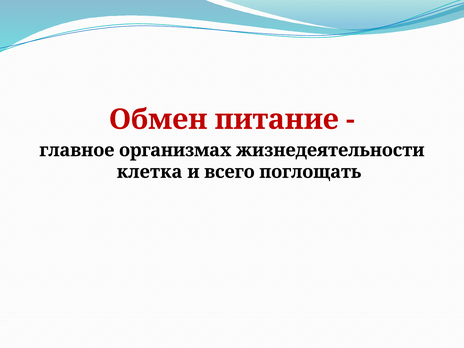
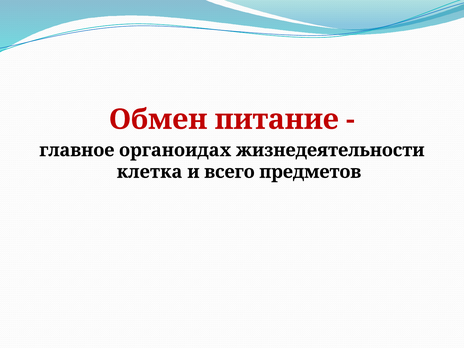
организмах: организмах -> органоидах
поглощать: поглощать -> предметов
